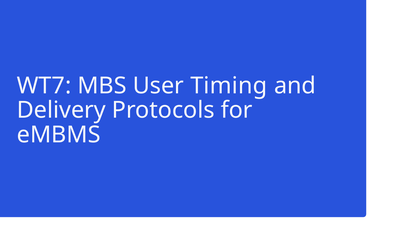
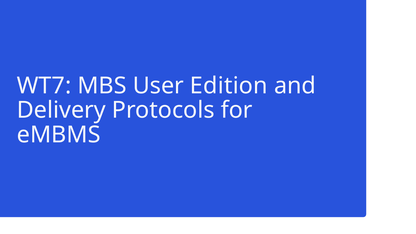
Timing: Timing -> Edition
